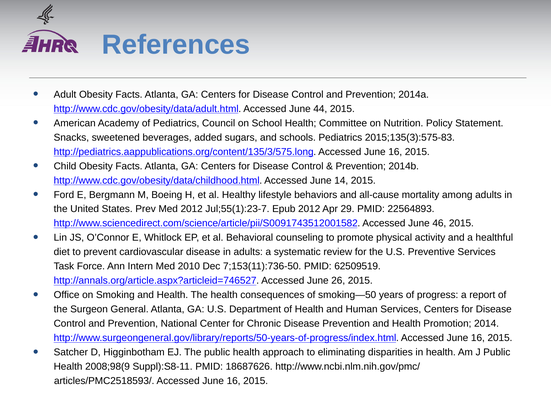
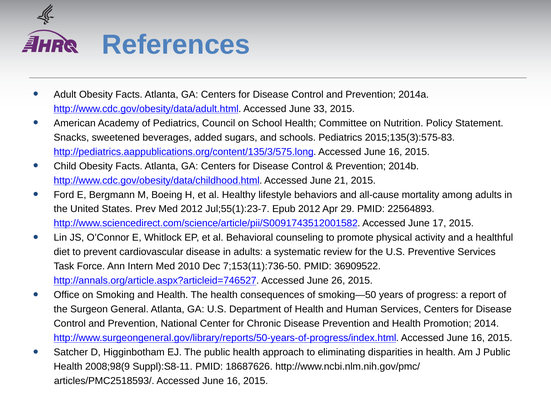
44: 44 -> 33
14: 14 -> 21
46: 46 -> 17
62509519: 62509519 -> 36909522
